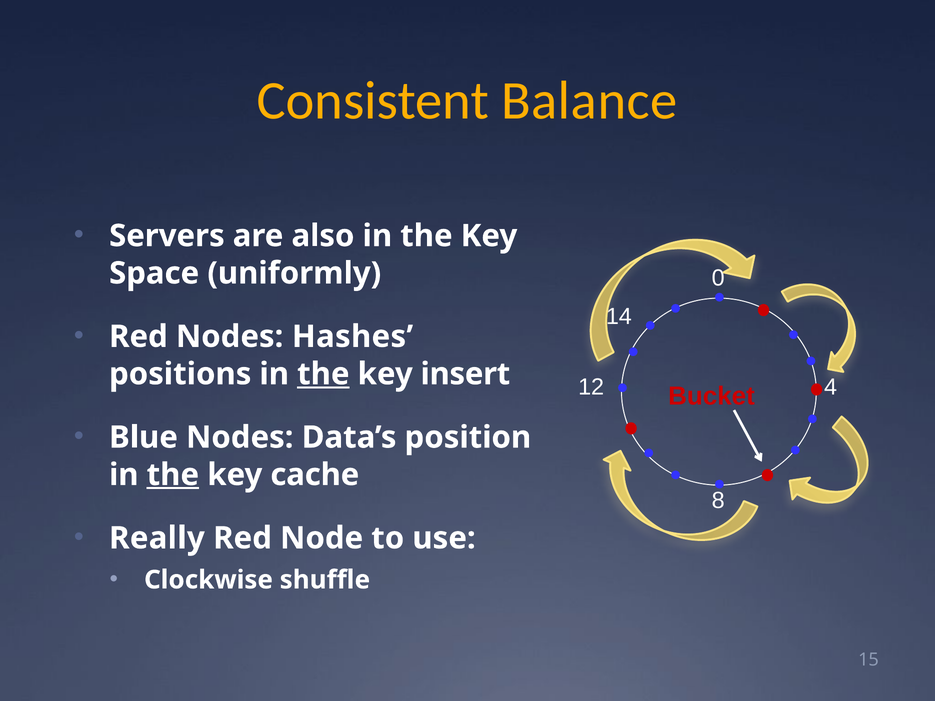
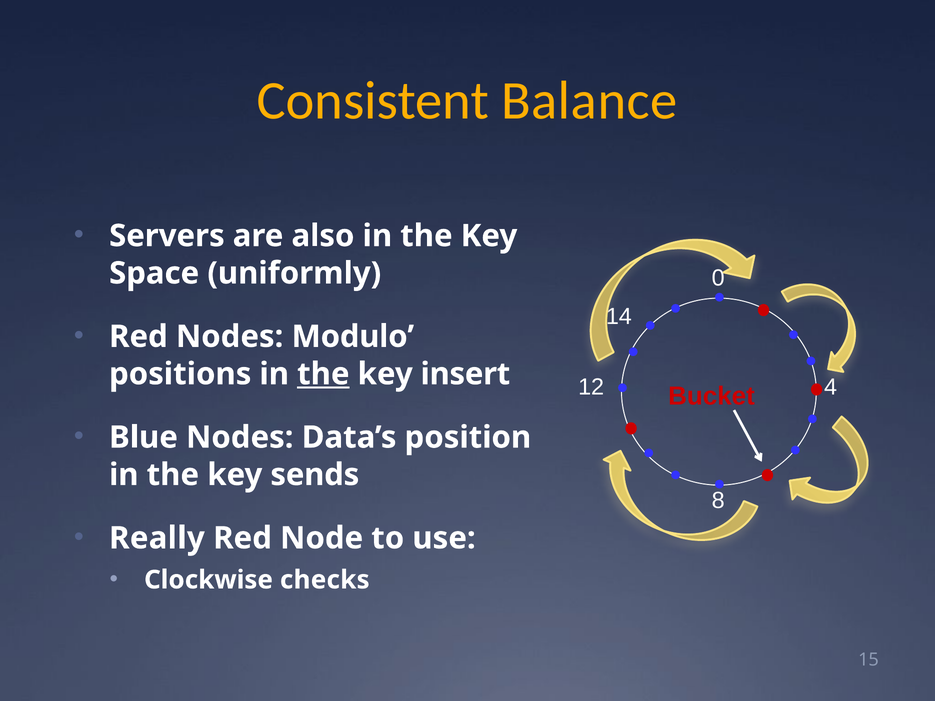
Hashes: Hashes -> Modulo
the at (173, 475) underline: present -> none
cache: cache -> sends
shuffle: shuffle -> checks
